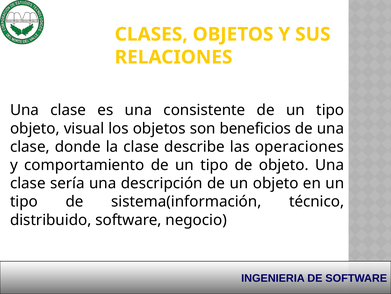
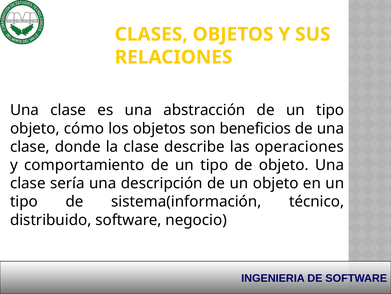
consistente: consistente -> abstracción
visual: visual -> cómo
